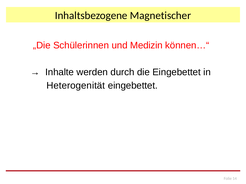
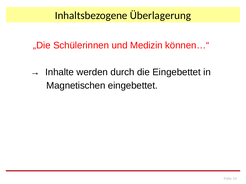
Magnetischer: Magnetischer -> Überlagerung
Heterogenität: Heterogenität -> Magnetischen
